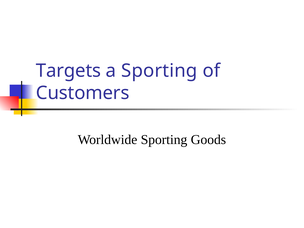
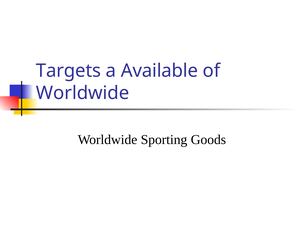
a Sporting: Sporting -> Available
Customers at (83, 93): Customers -> Worldwide
